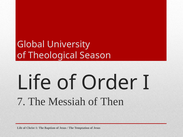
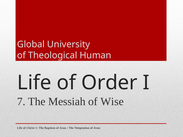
Season: Season -> Human
Then: Then -> Wise
